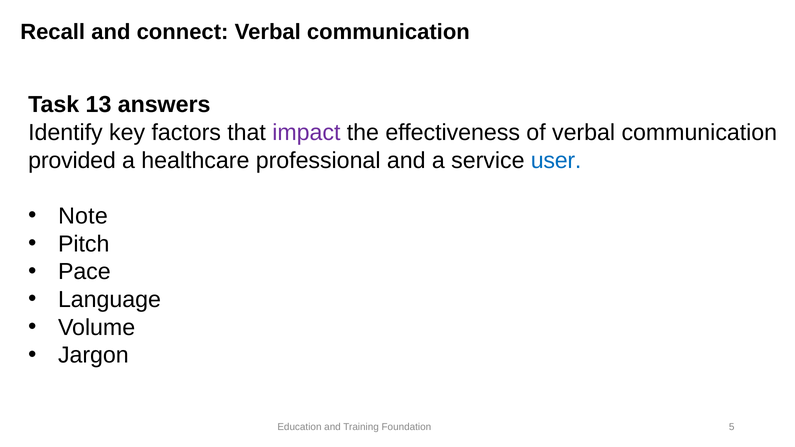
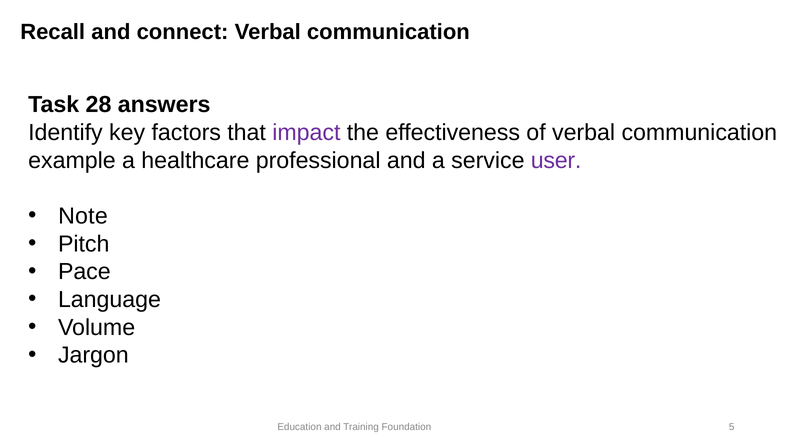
13: 13 -> 28
provided: provided -> example
user colour: blue -> purple
